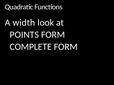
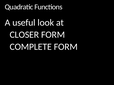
width: width -> useful
POINTS: POINTS -> CLOSER
